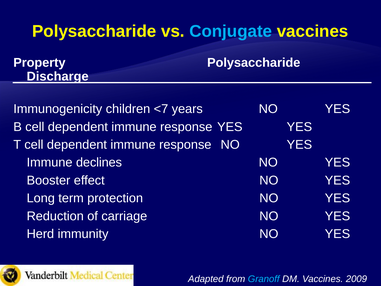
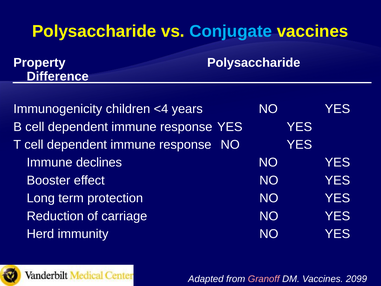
Discharge: Discharge -> Difference
<7: <7 -> <4
Granoff colour: light blue -> pink
2009: 2009 -> 2099
